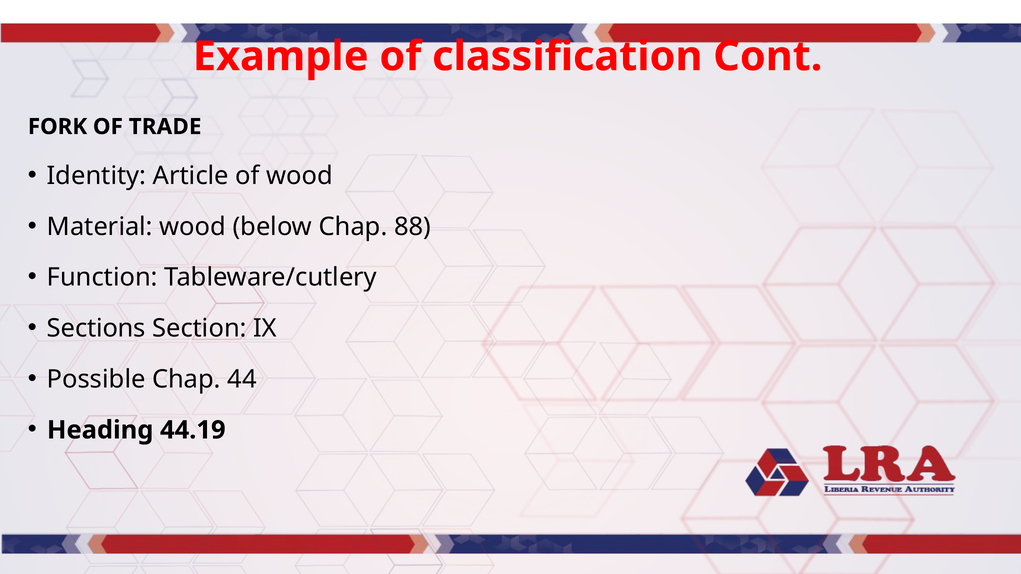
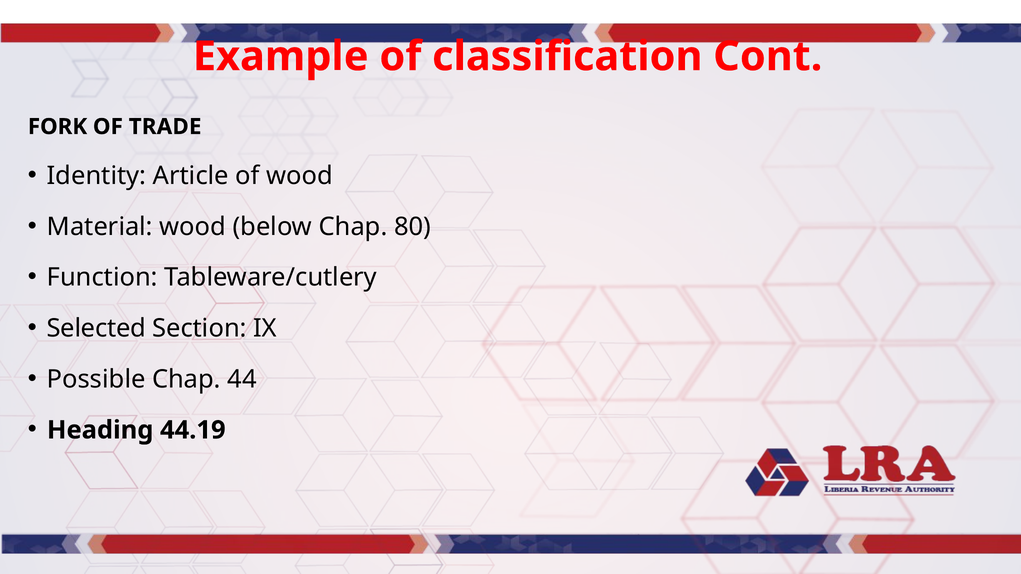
88: 88 -> 80
Sections: Sections -> Selected
